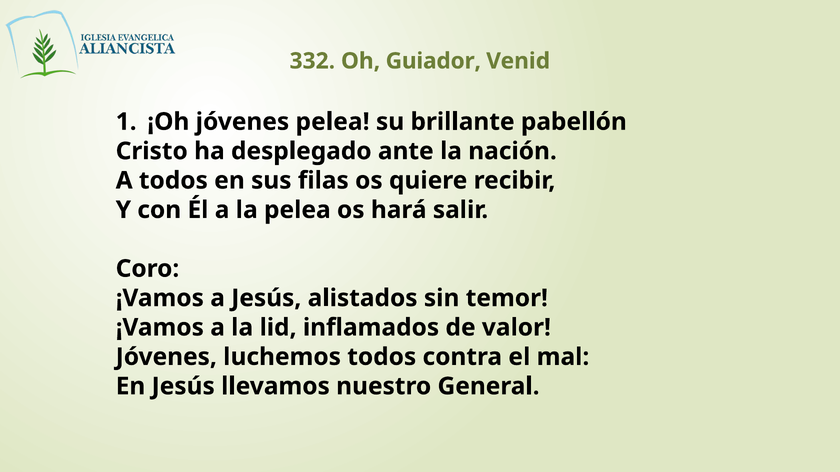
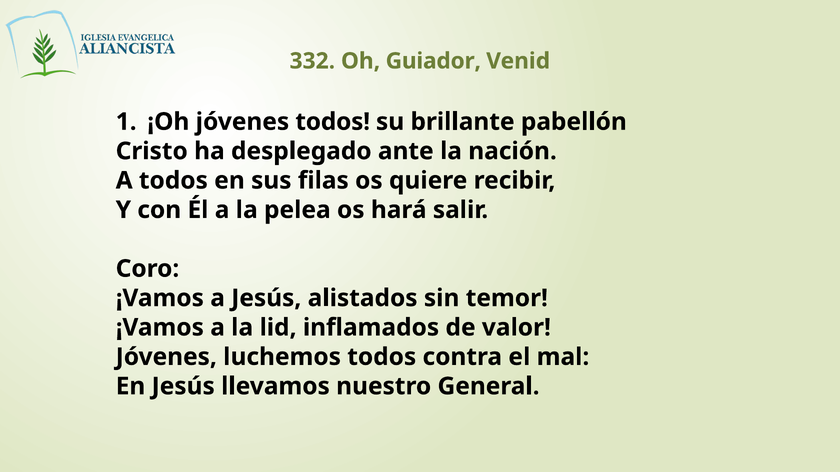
jóvenes pelea: pelea -> todos
